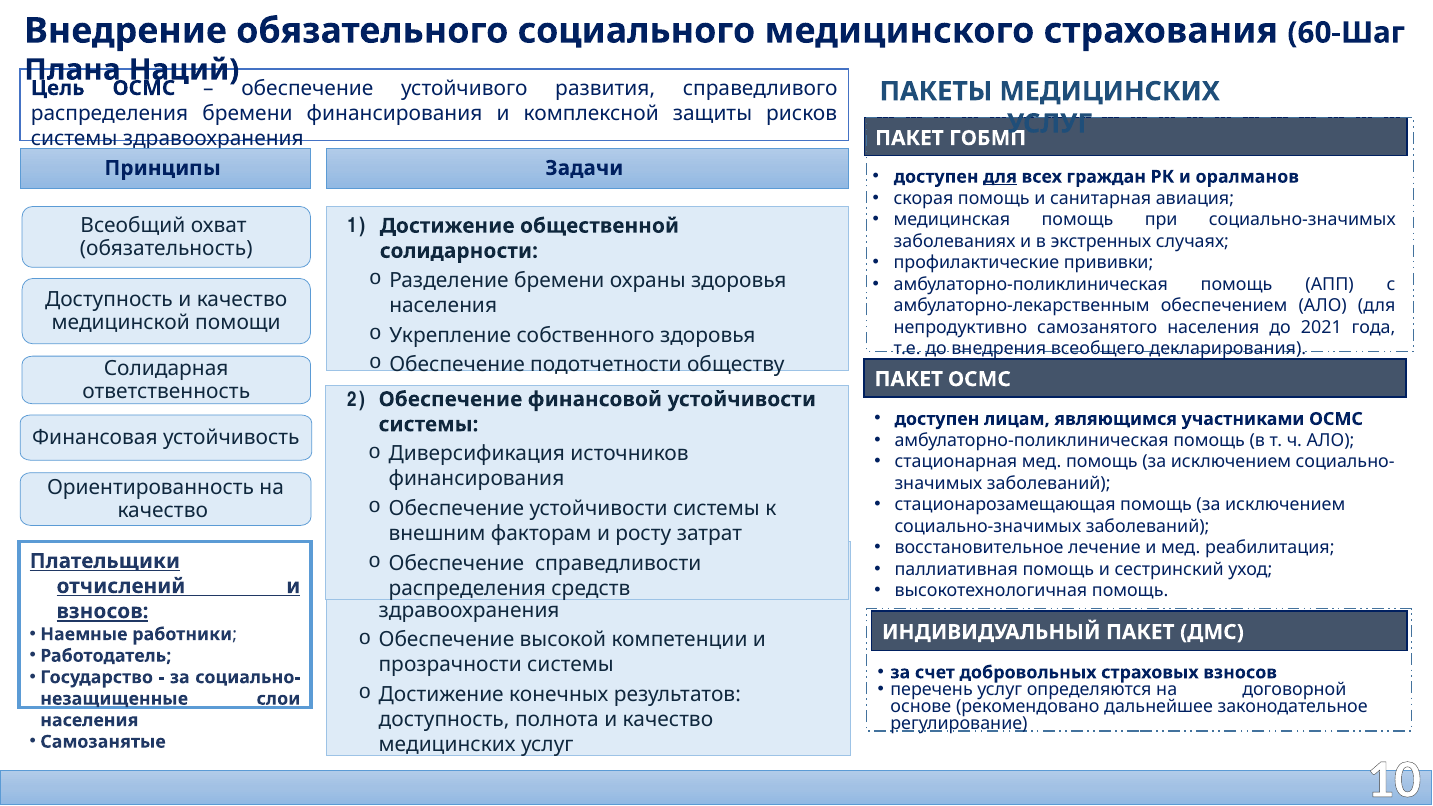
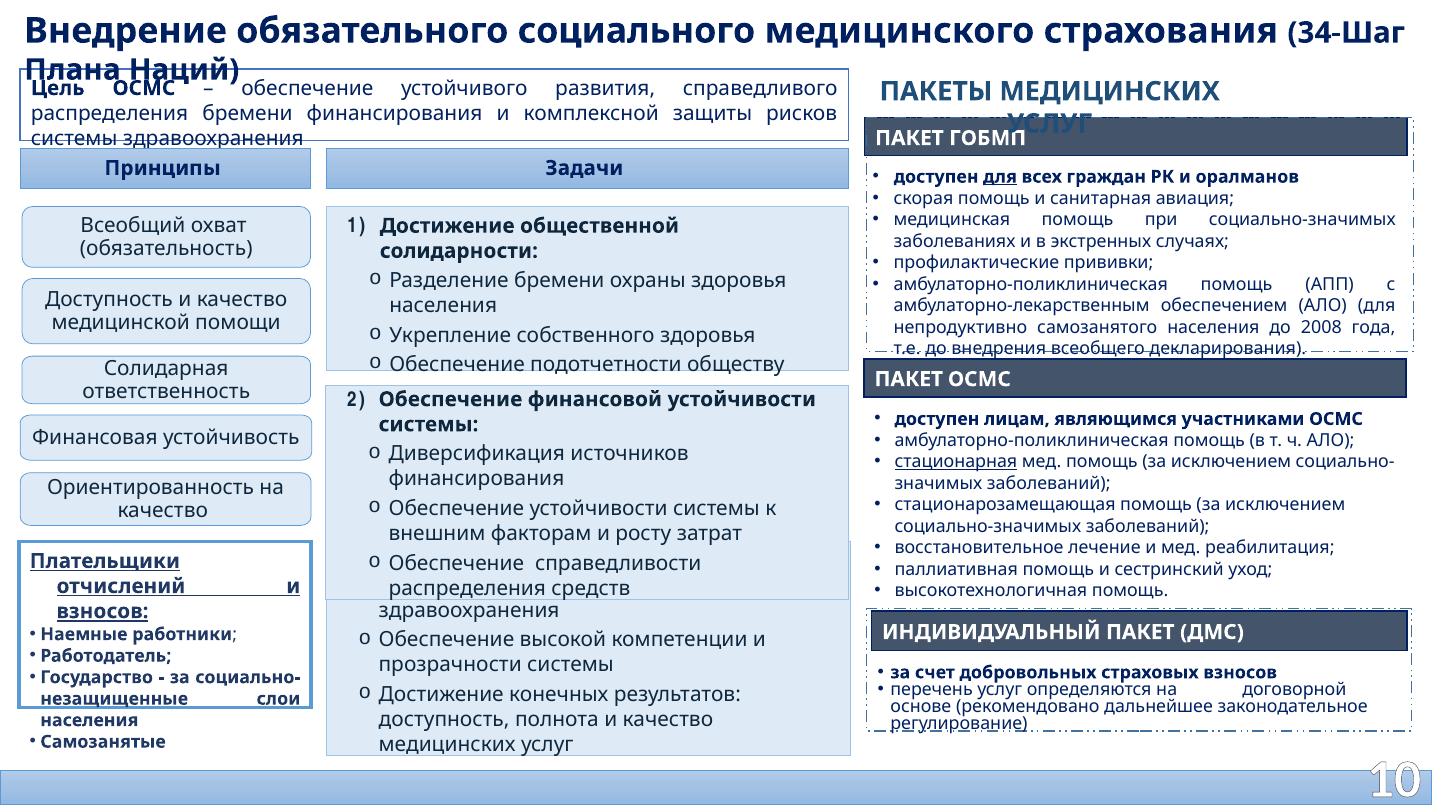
60-Шаг: 60-Шаг -> 34-Шаг
2021: 2021 -> 2008
стационарная underline: none -> present
